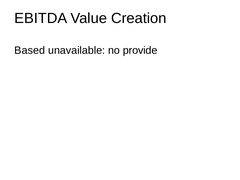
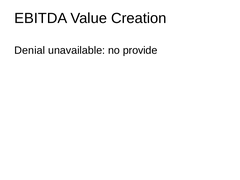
Based: Based -> Denial
